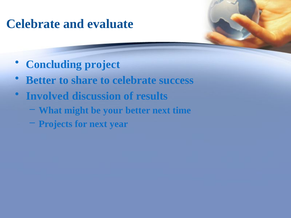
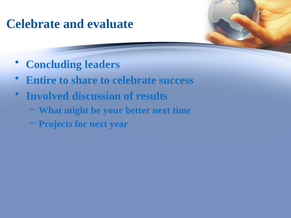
project: project -> leaders
Better at (41, 80): Better -> Entire
